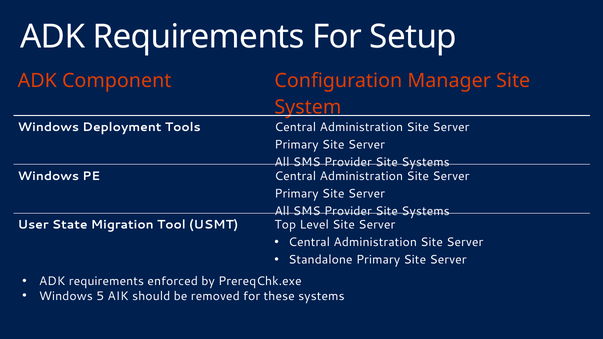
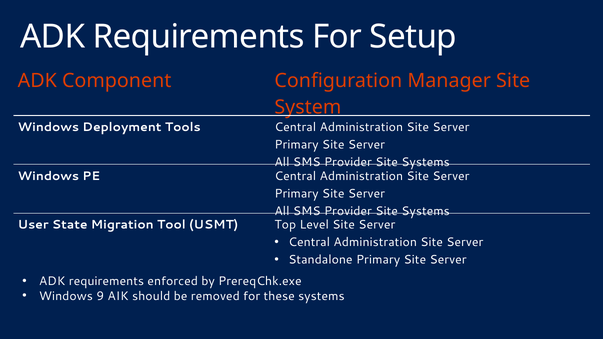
5: 5 -> 9
